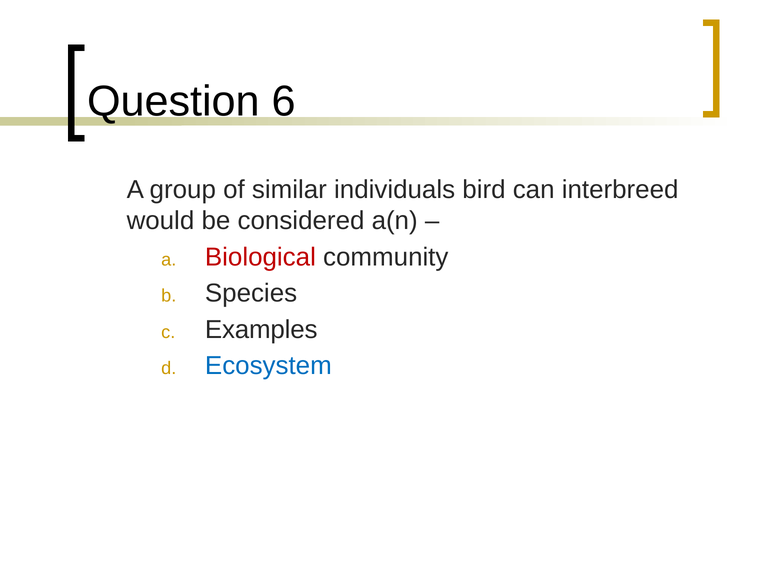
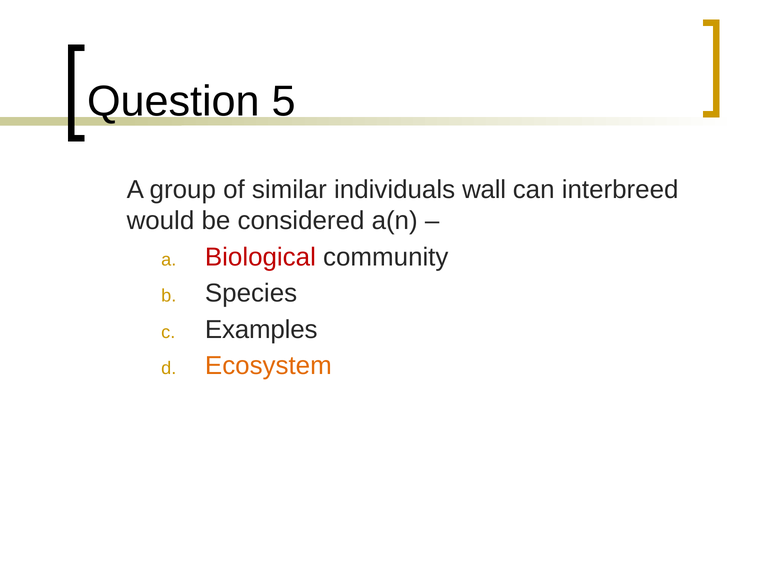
6: 6 -> 5
bird: bird -> wall
Ecosystem colour: blue -> orange
